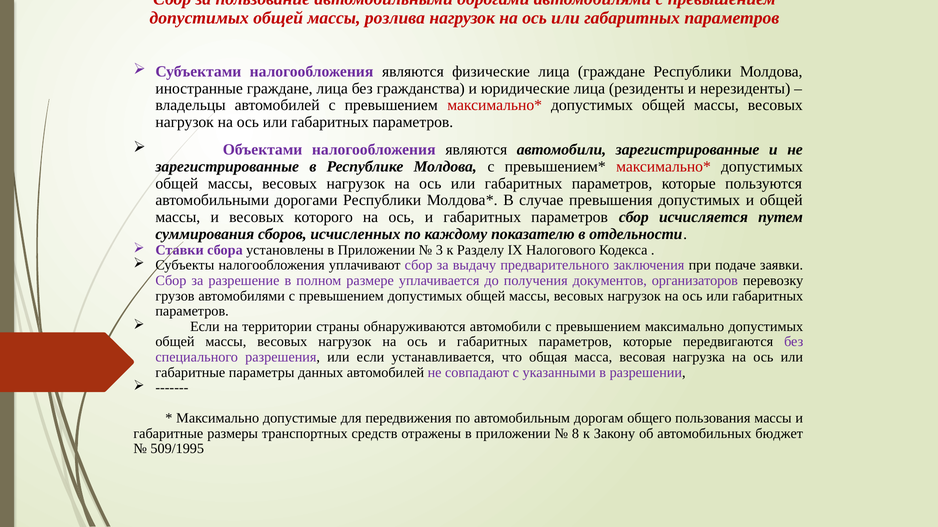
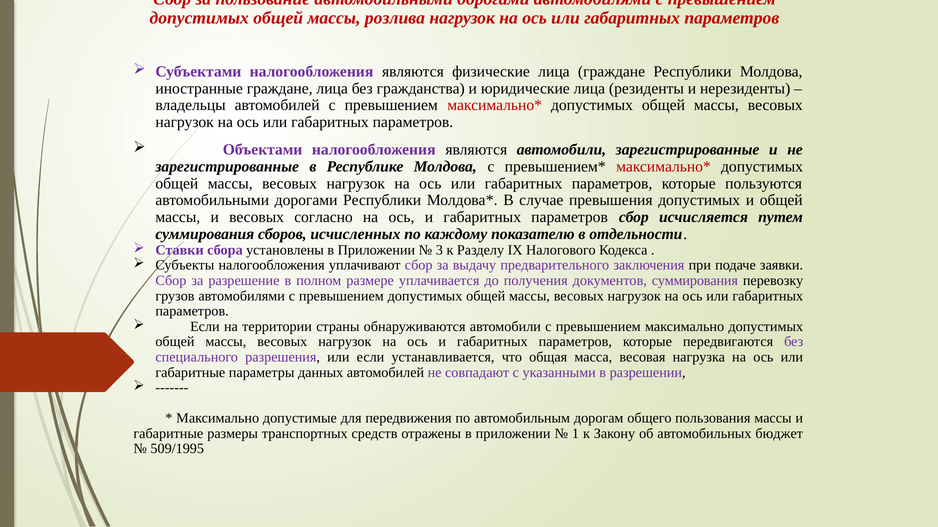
которого: которого -> cогласно
документов организаторов: организаторов -> суммирования
8: 8 -> 1
